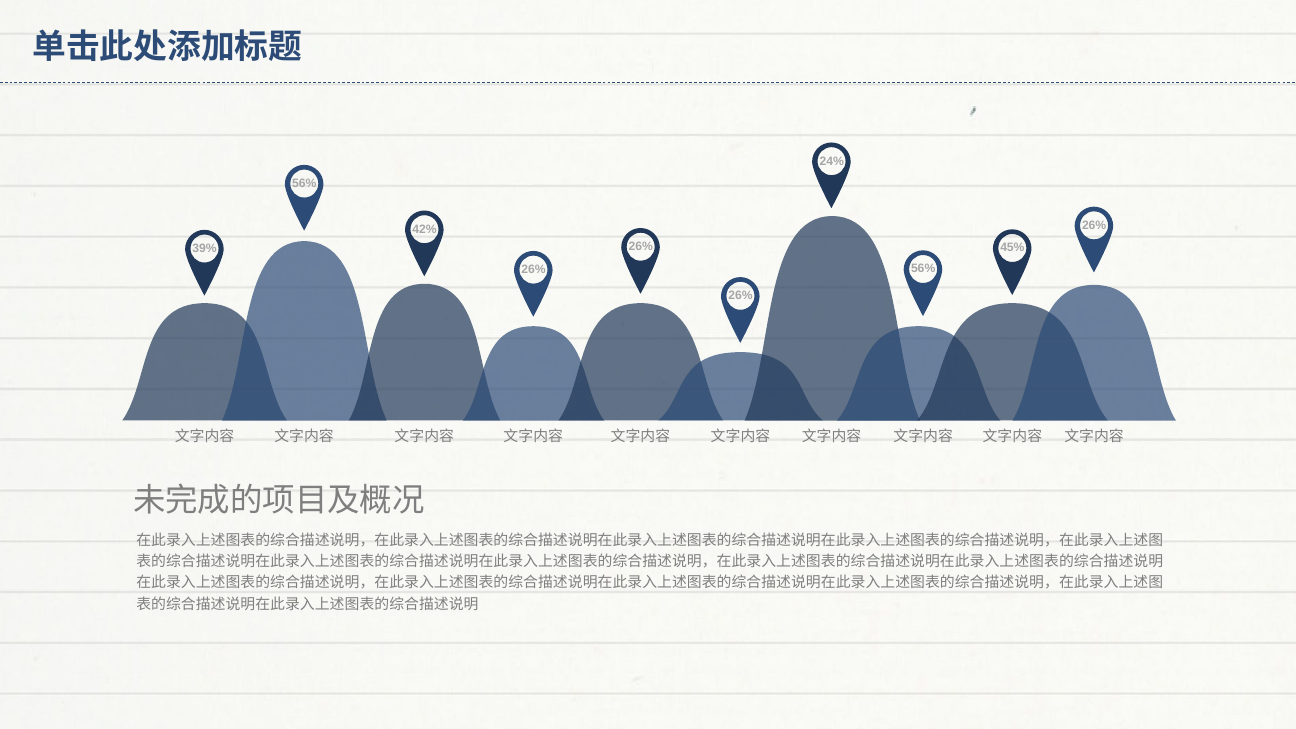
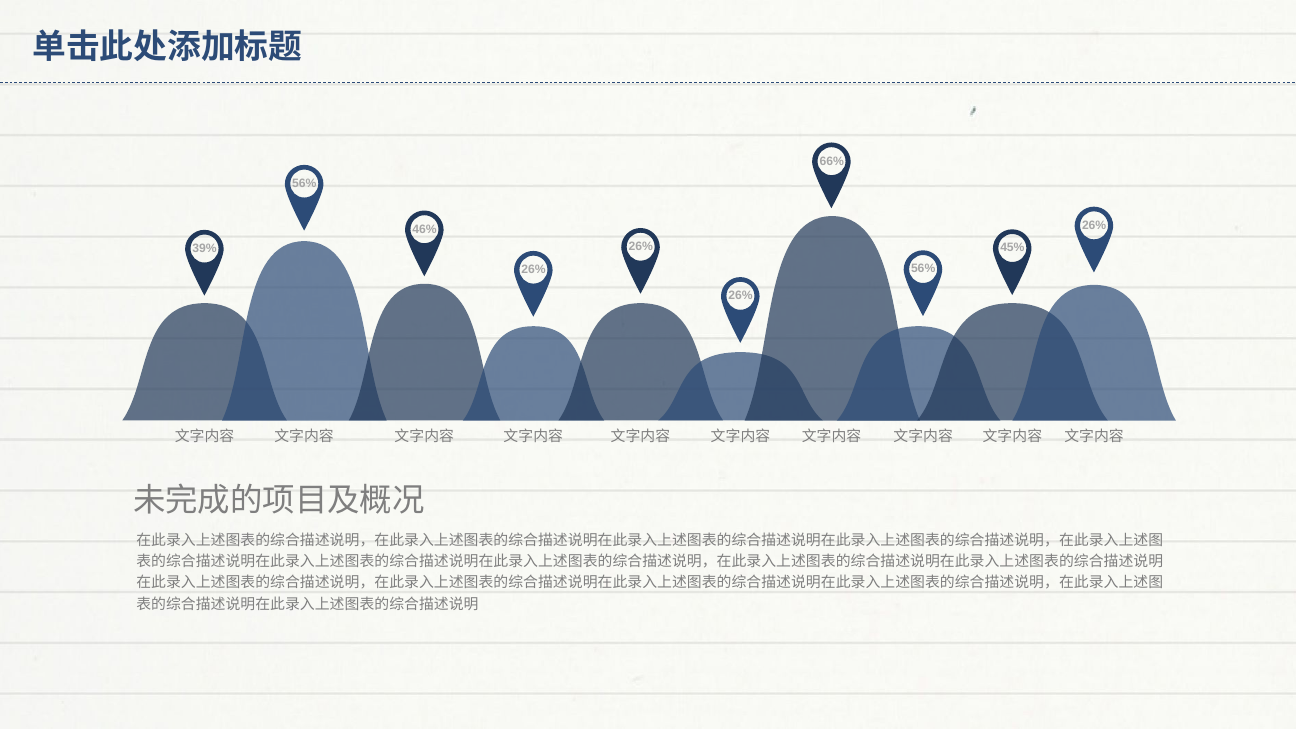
24%: 24% -> 66%
42%: 42% -> 46%
